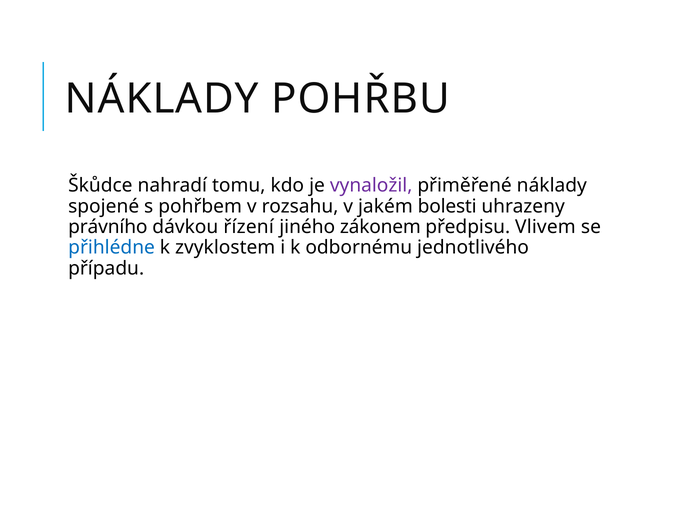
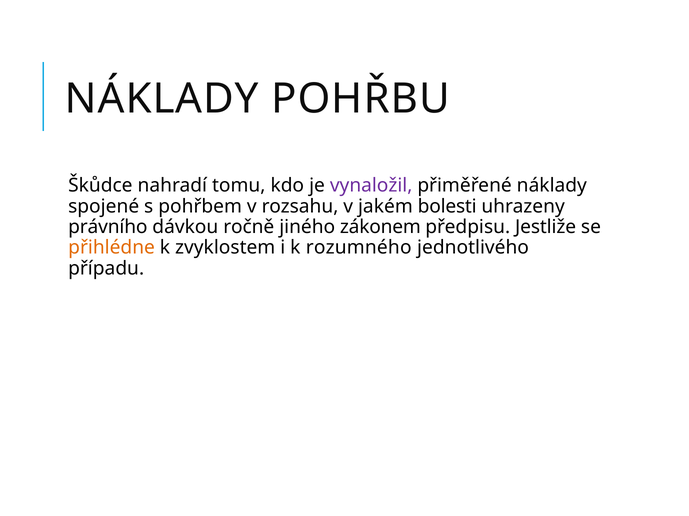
řízení: řízení -> ročně
Vlivem: Vlivem -> Jestliže
přihlédne colour: blue -> orange
odbornému: odbornému -> rozumného
